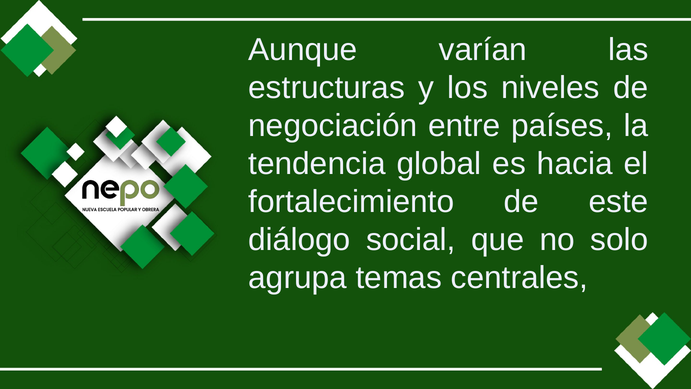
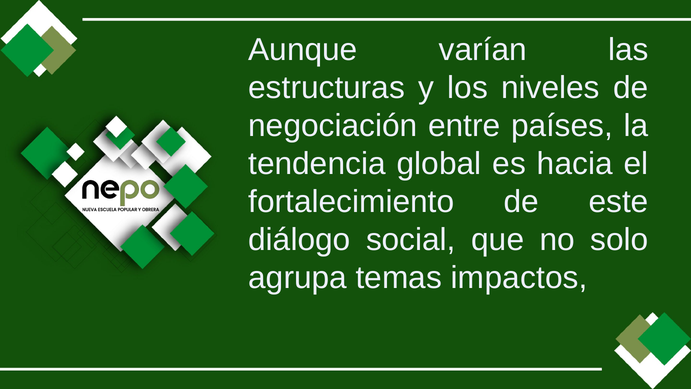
centrales: centrales -> impactos
